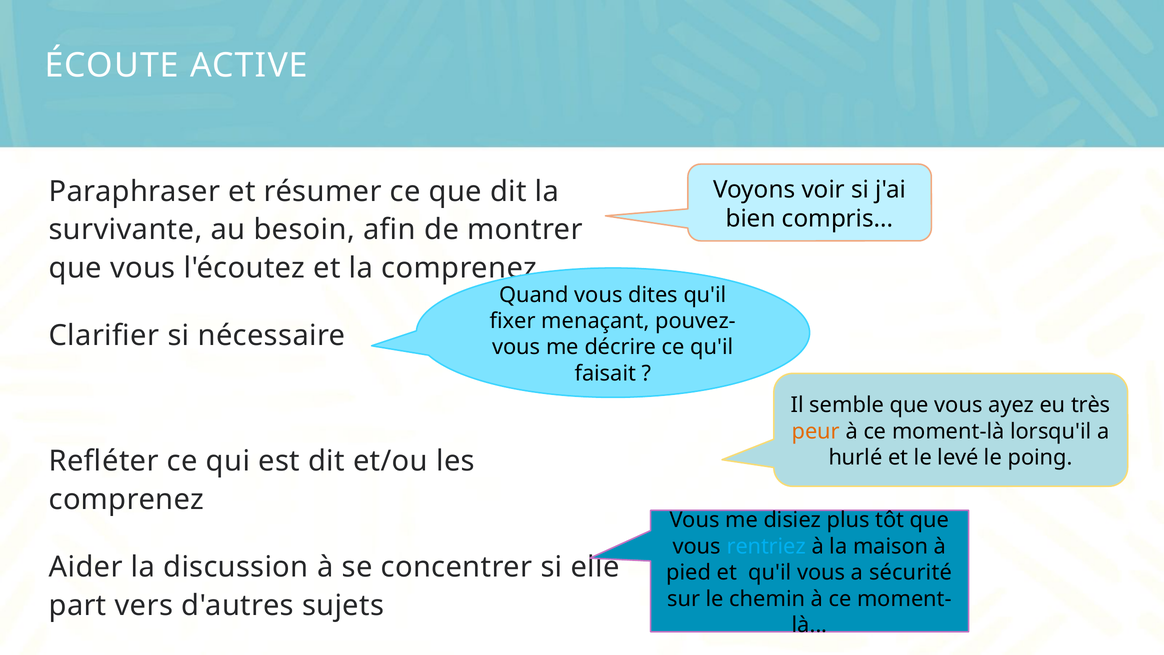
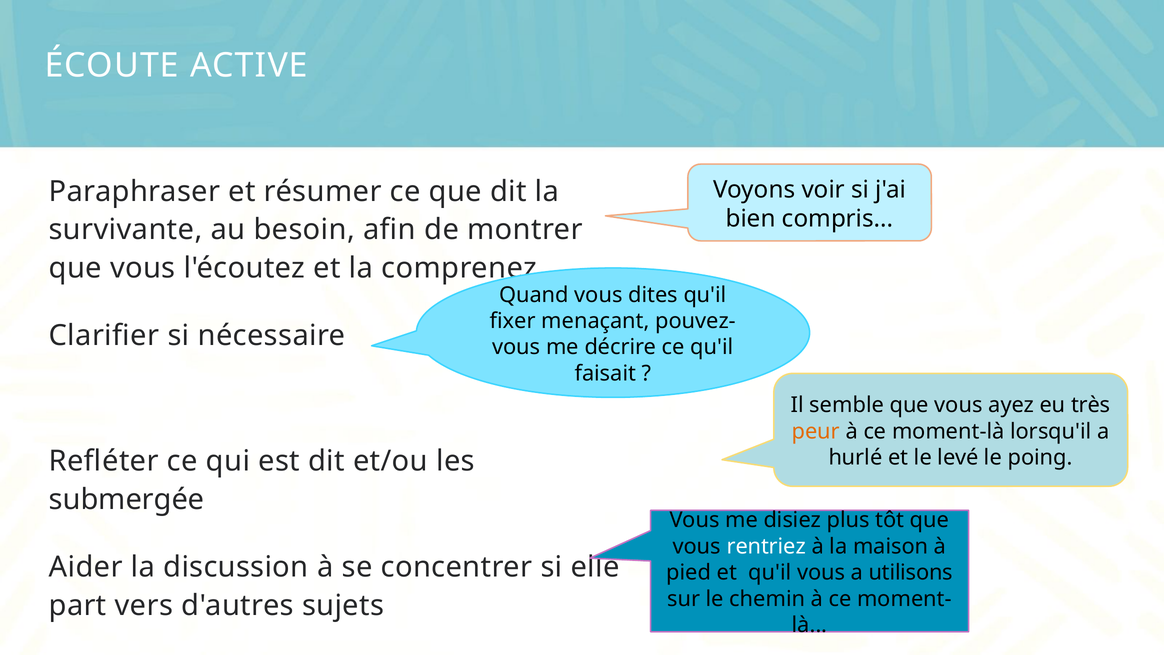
comprenez at (126, 499): comprenez -> submergée
rentriez colour: light blue -> white
sécurité: sécurité -> utilisons
